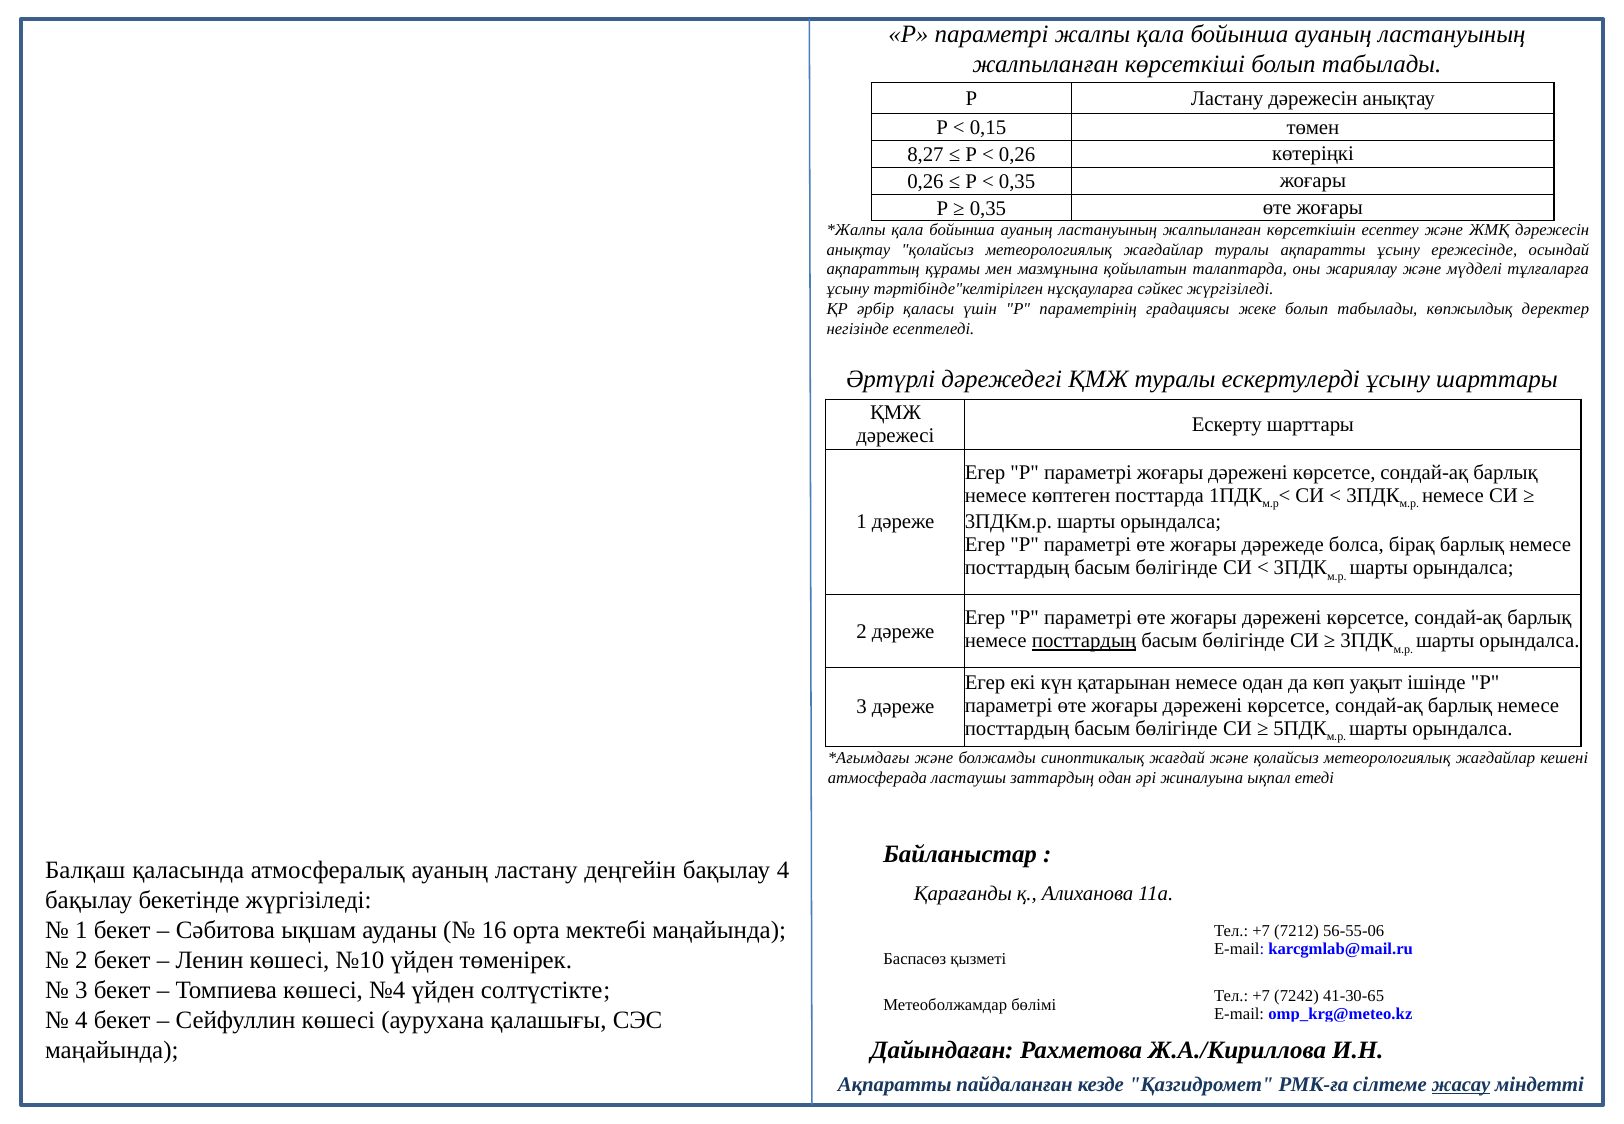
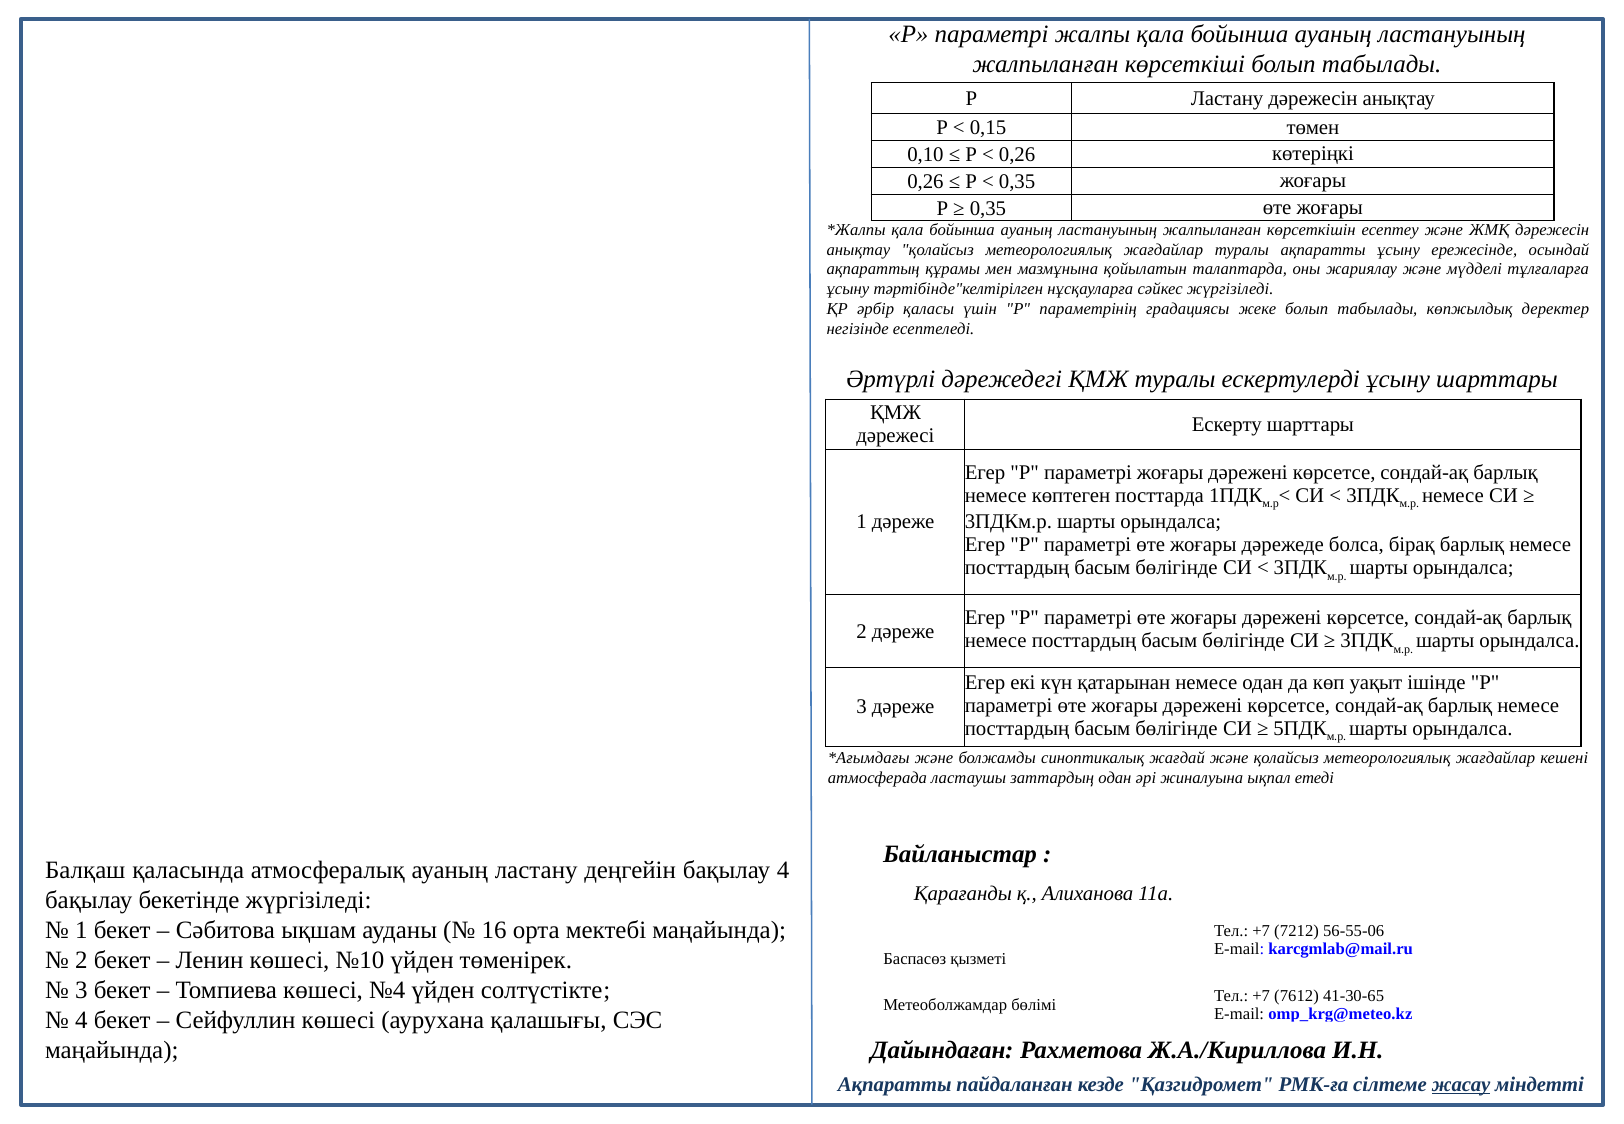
8,27: 8,27 -> 0,10
посттардың at (1084, 641) underline: present -> none
7242: 7242 -> 7612
